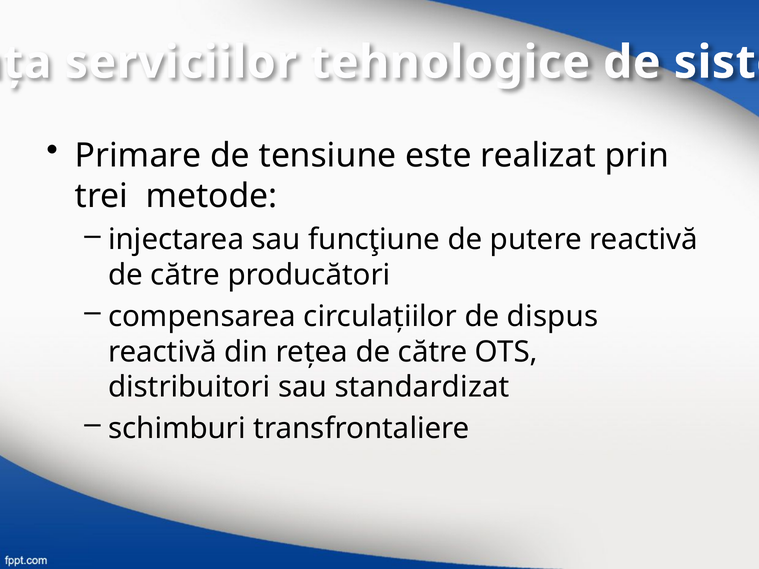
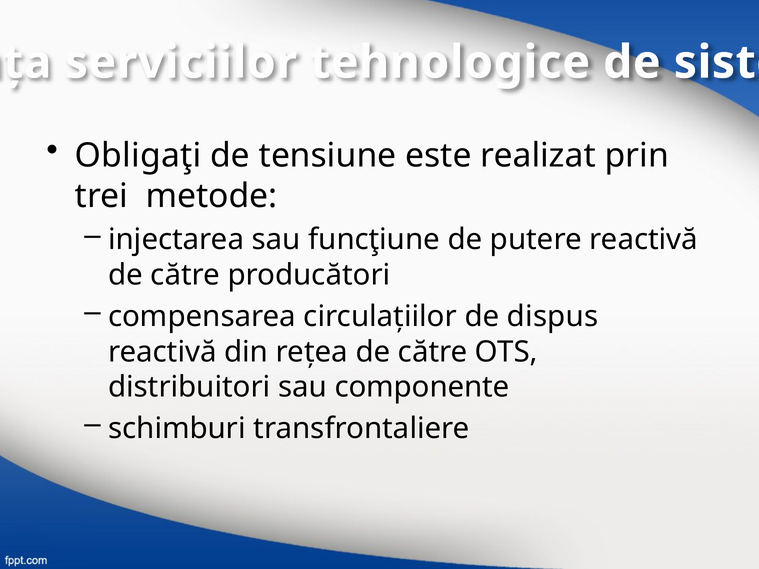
Primare: Primare -> Obligaţi
standardizat: standardizat -> componente
